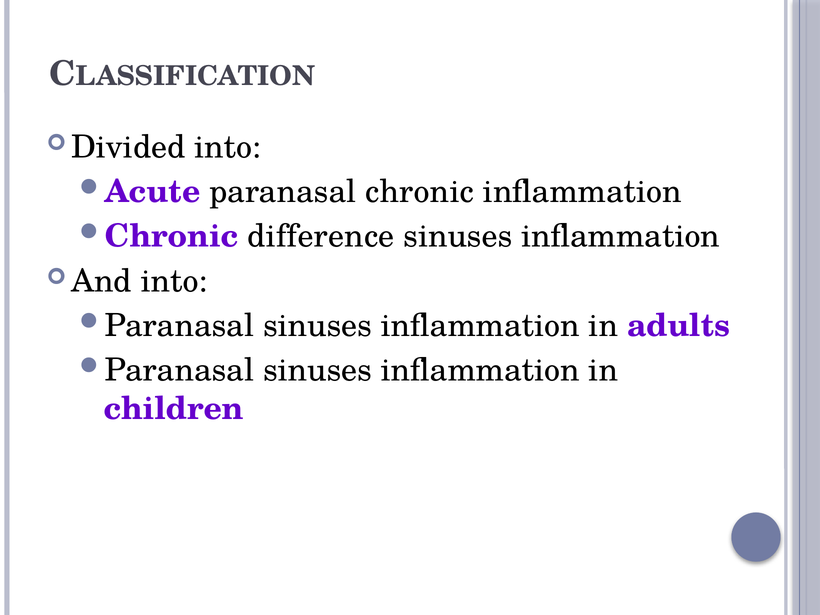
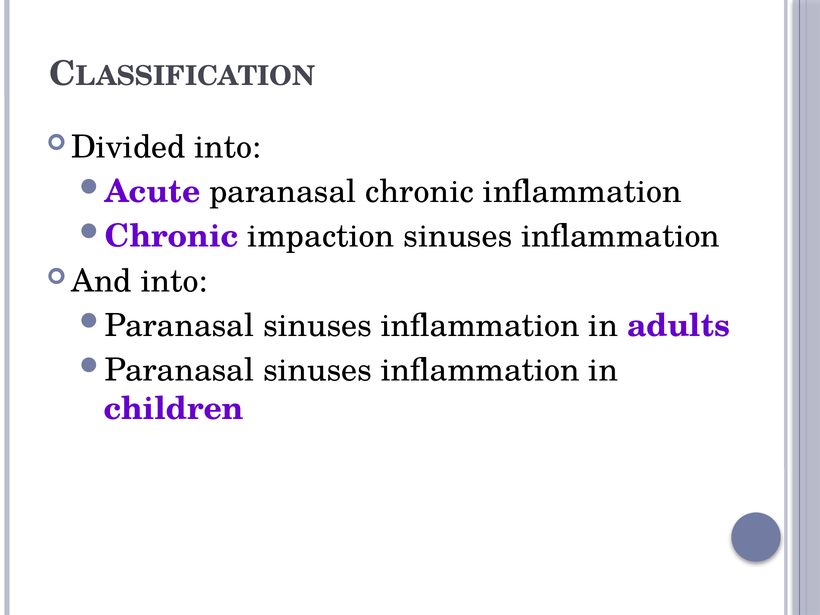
difference: difference -> impaction
